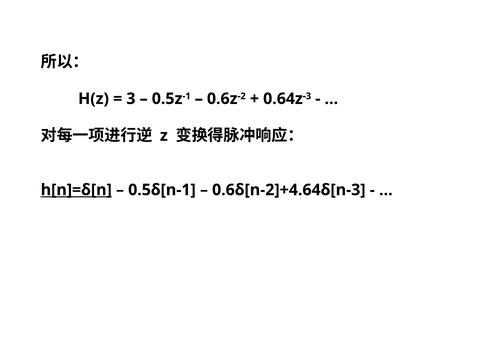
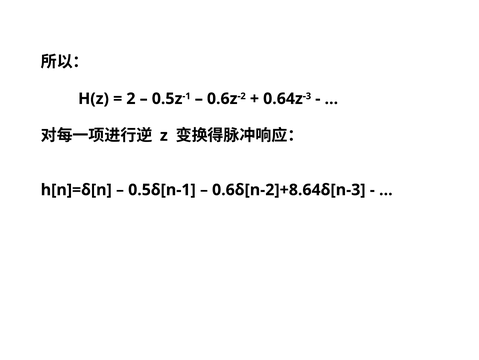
3: 3 -> 2
h[n]=δ[n underline: present -> none
0.6δ[n-2]+4.64δ[n-3: 0.6δ[n-2]+4.64δ[n-3 -> 0.6δ[n-2]+8.64δ[n-3
